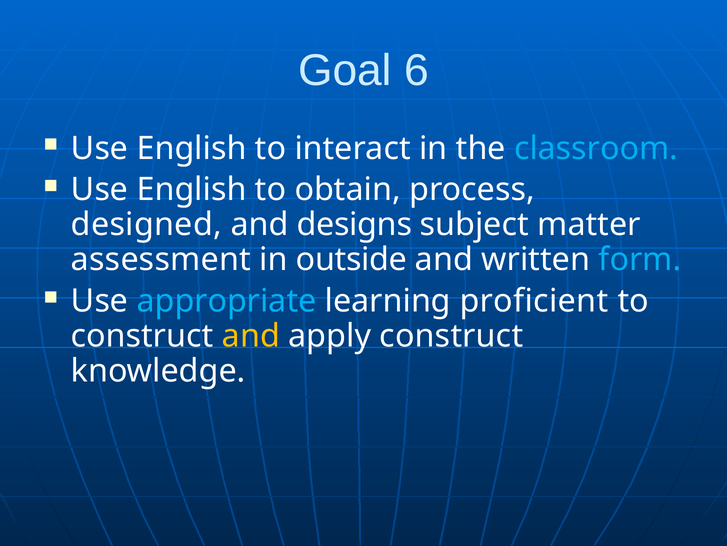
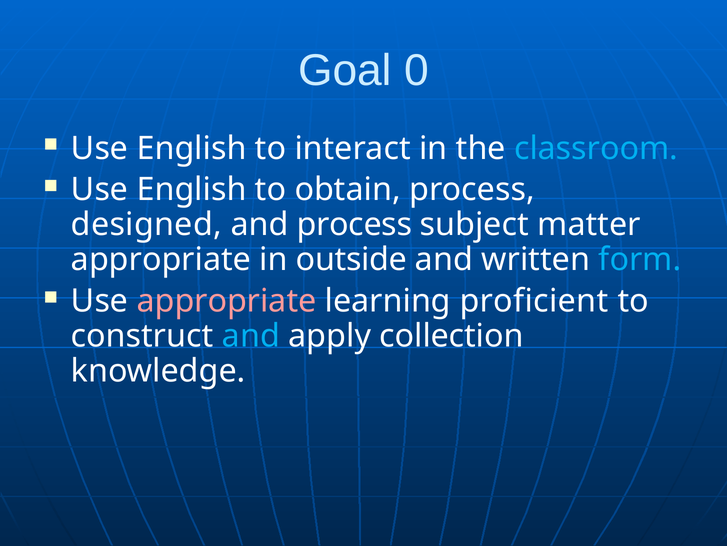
6: 6 -> 0
and designs: designs -> process
assessment at (161, 259): assessment -> appropriate
appropriate at (227, 301) colour: light blue -> pink
and at (251, 336) colour: yellow -> light blue
apply construct: construct -> collection
